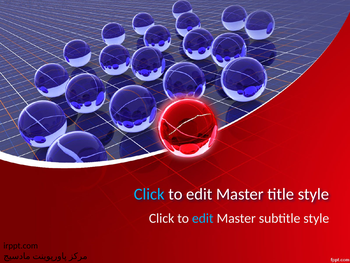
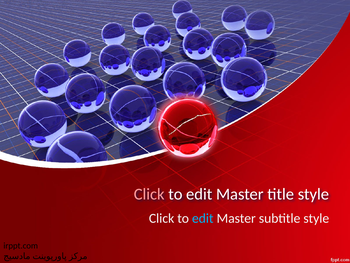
Click at (149, 194) colour: light blue -> pink
